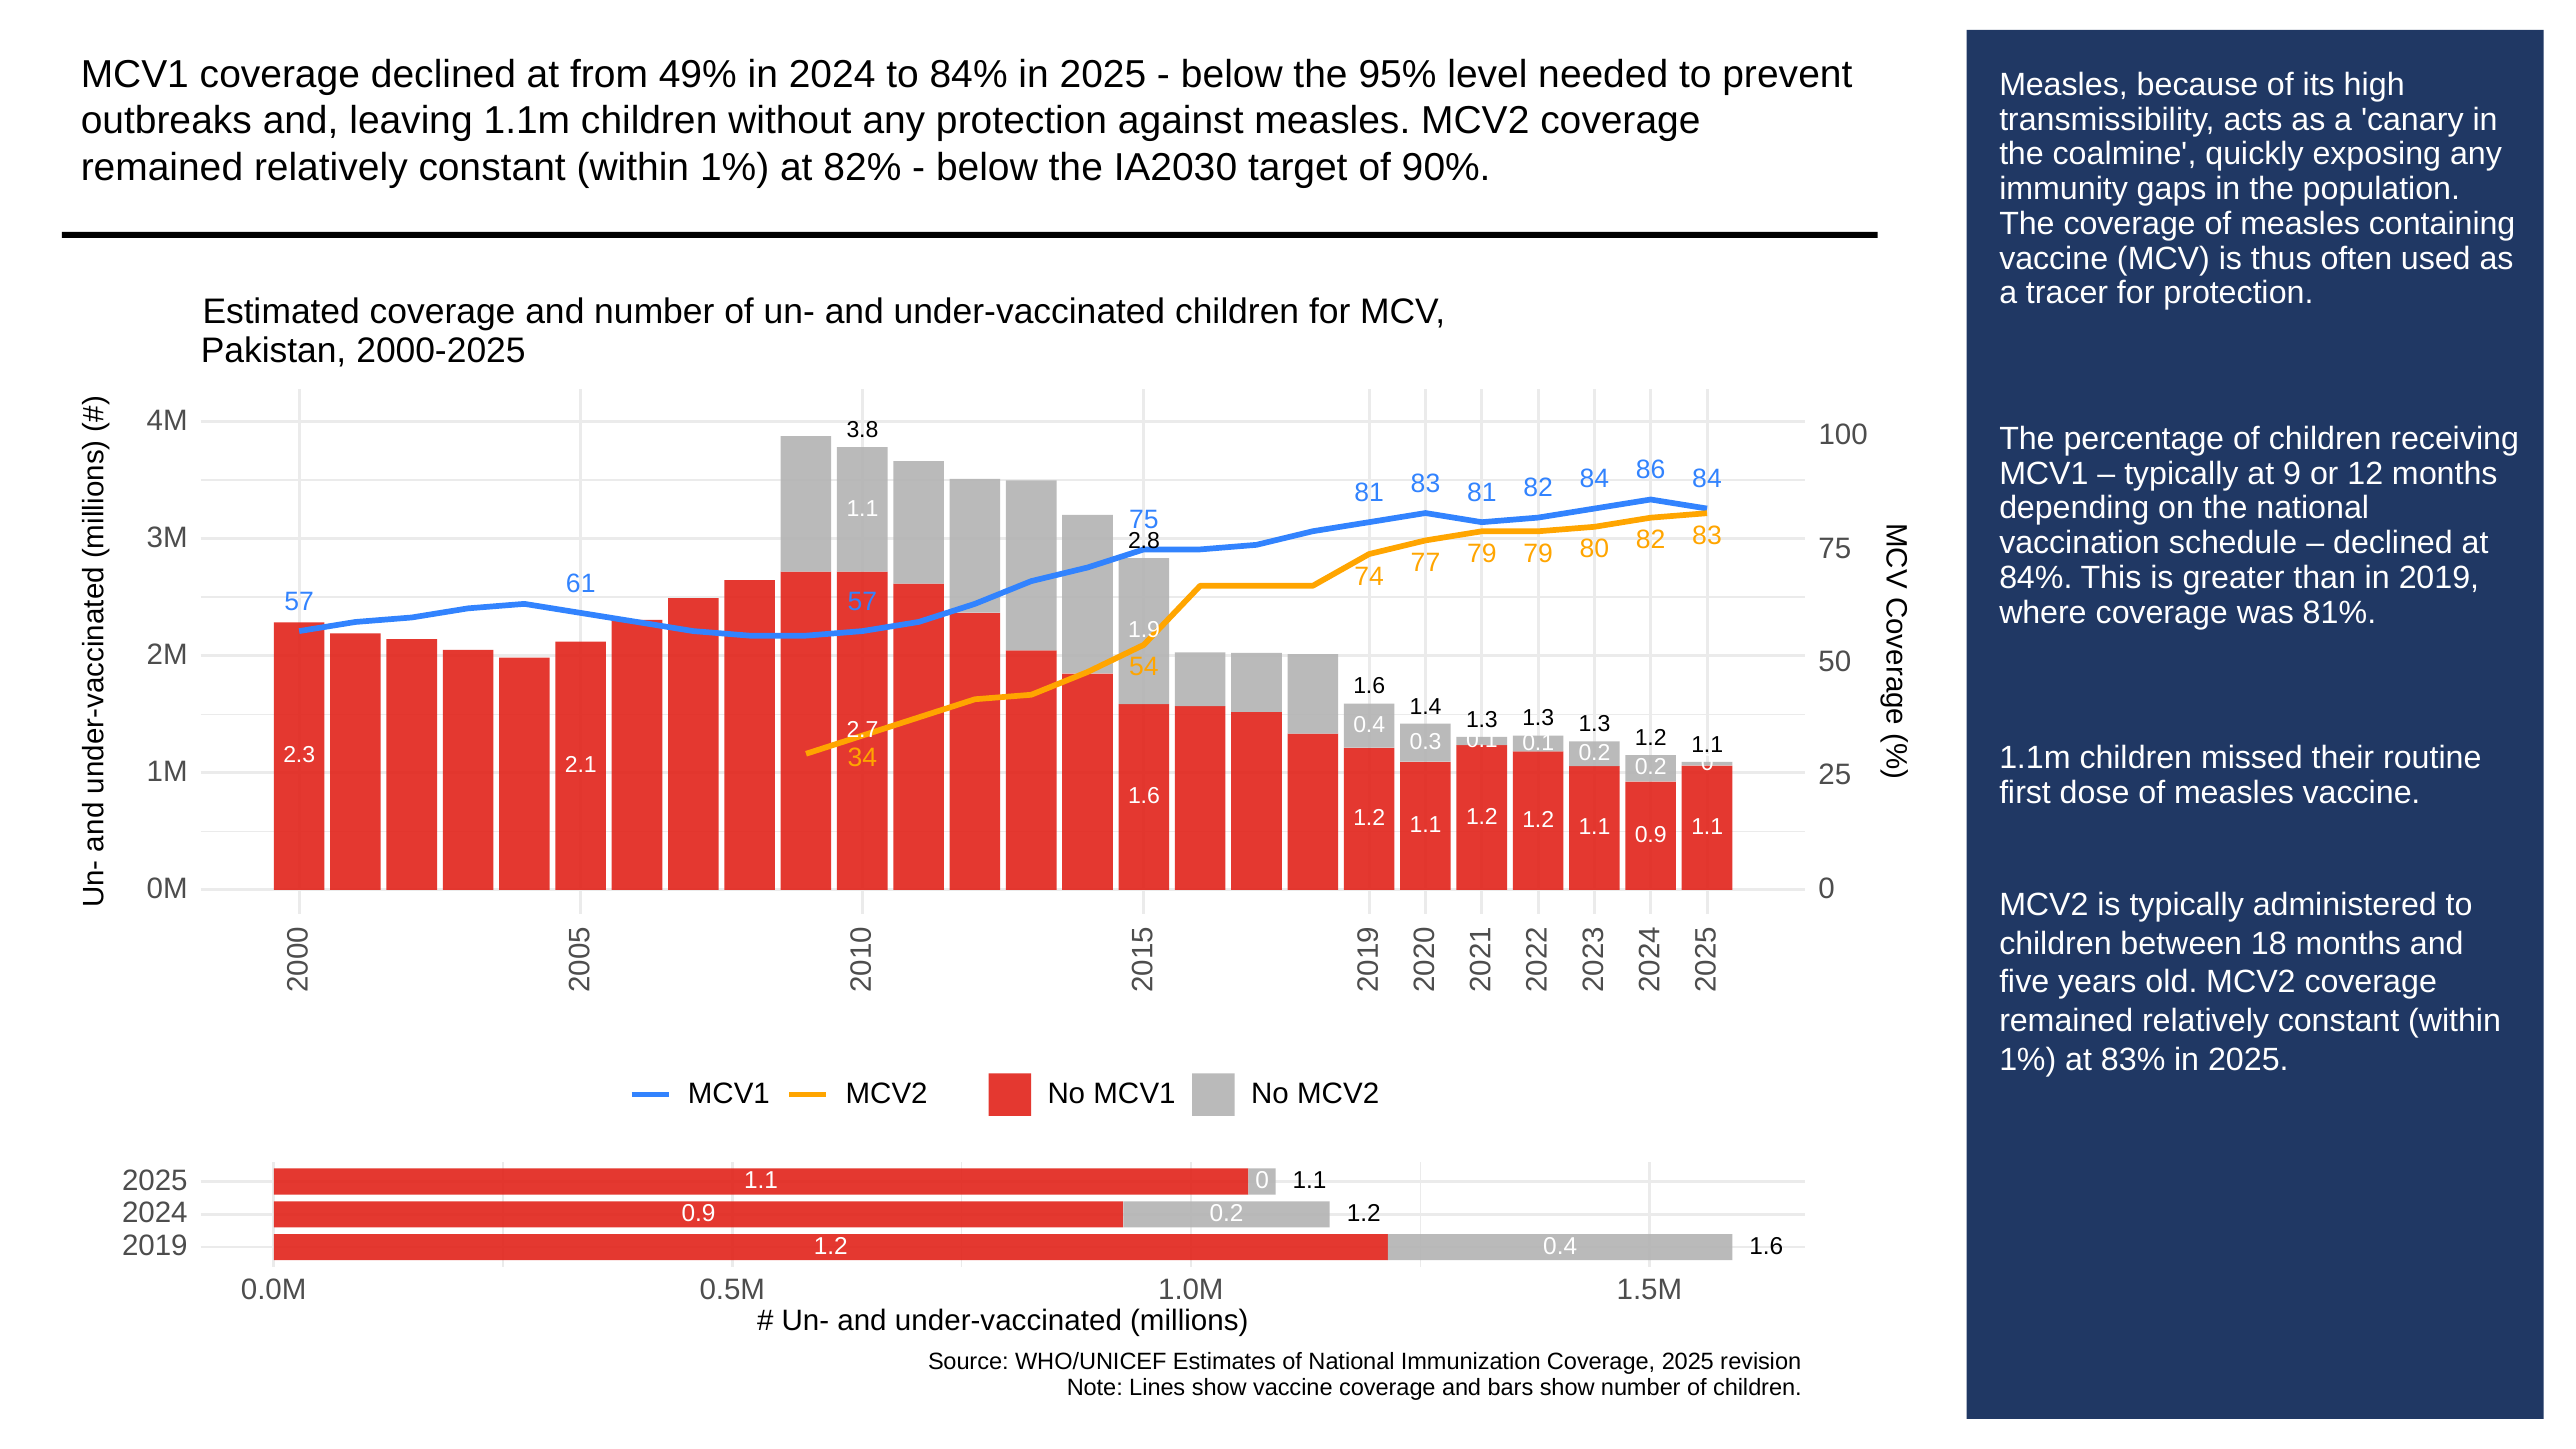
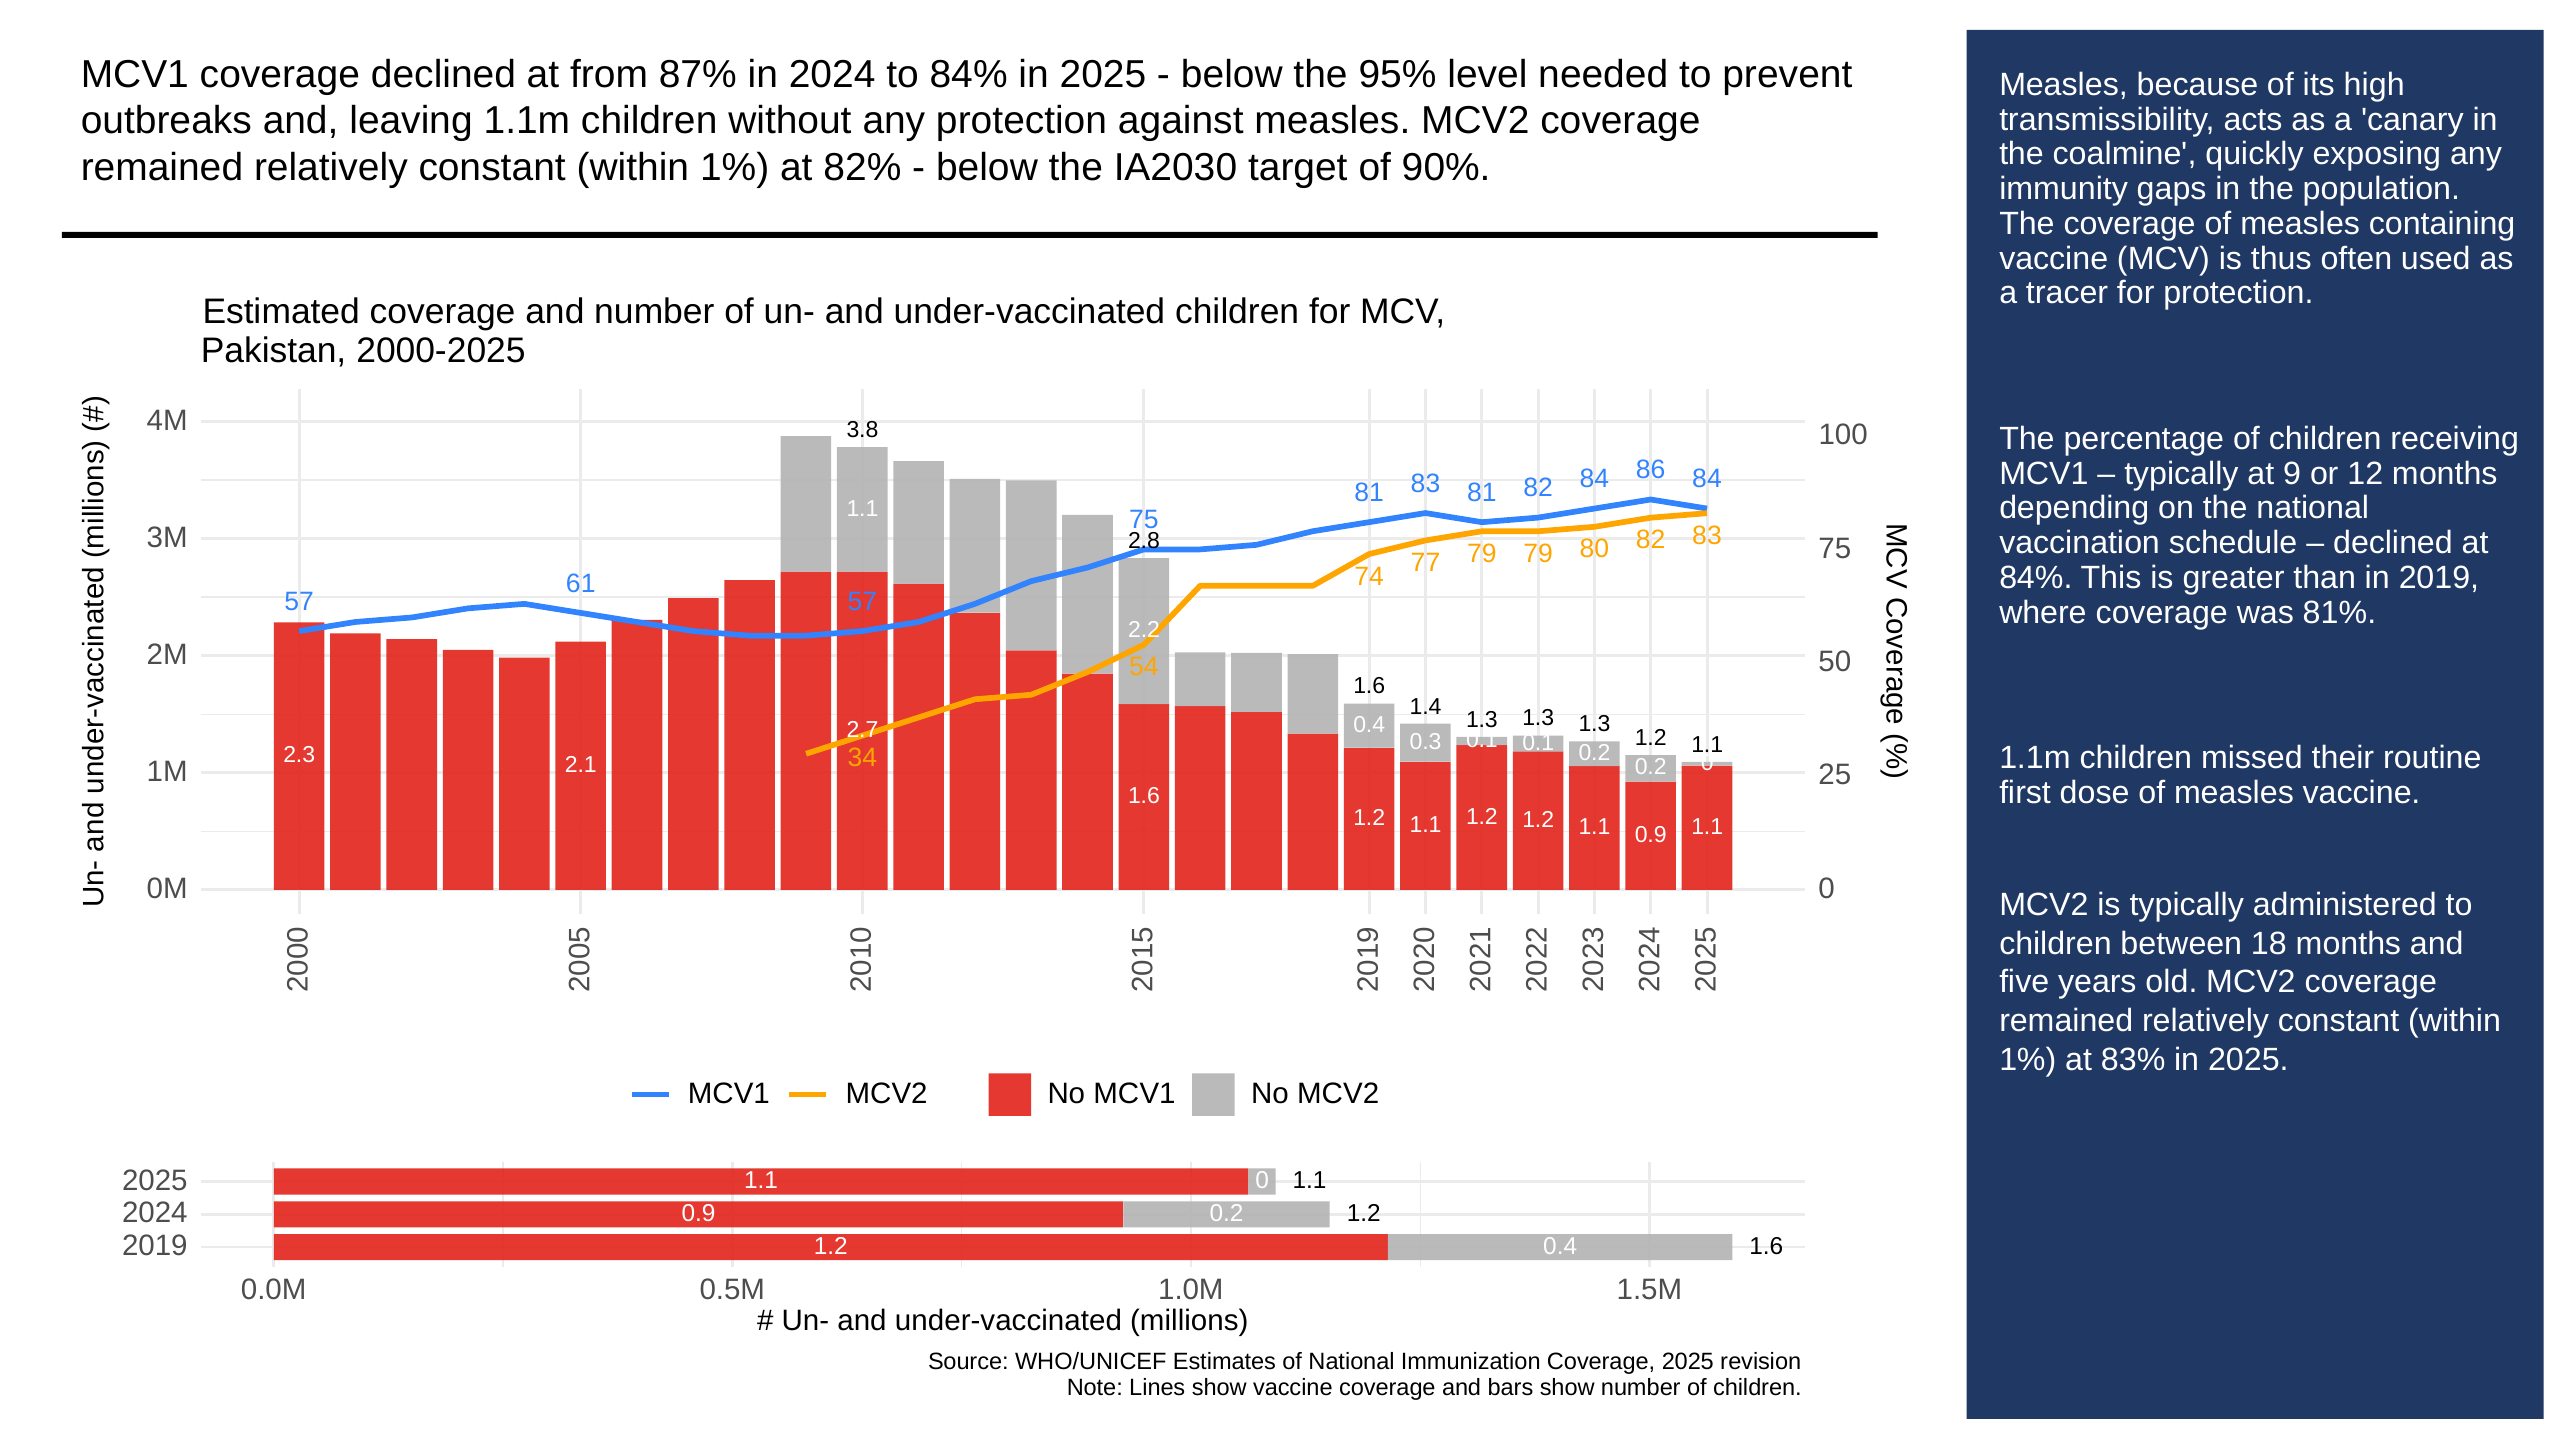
49%: 49% -> 87%
1.9: 1.9 -> 2.2
